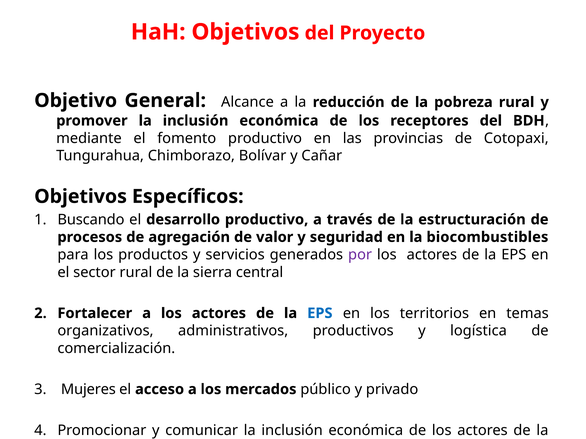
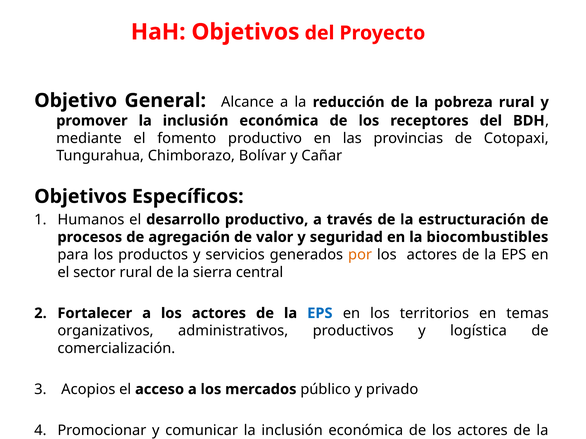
Buscando: Buscando -> Humanos
por colour: purple -> orange
Mujeres: Mujeres -> Acopios
